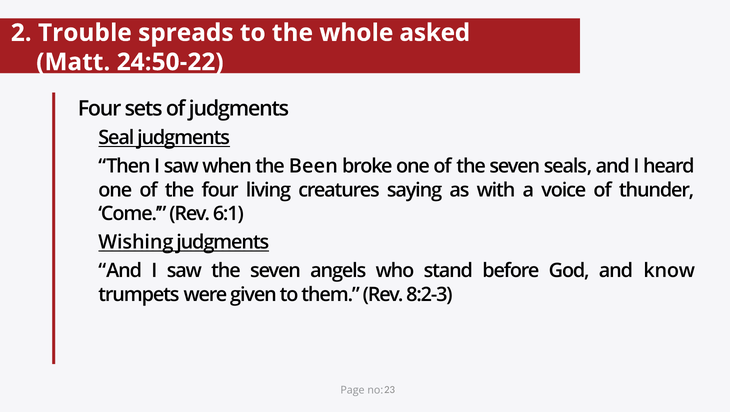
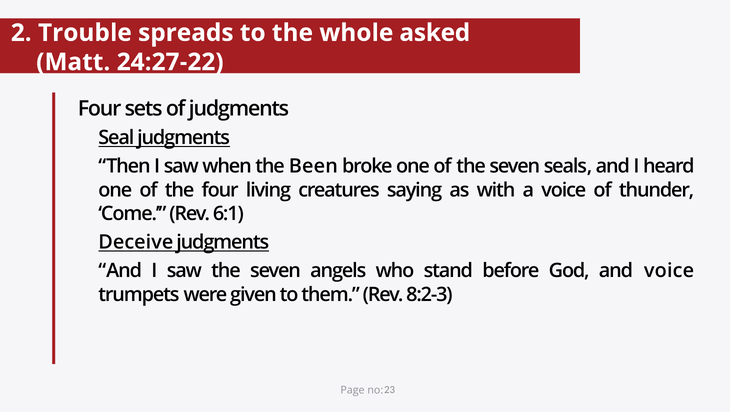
24:50-22: 24:50-22 -> 24:27-22
Wishing: Wishing -> Deceive
and know: know -> voice
